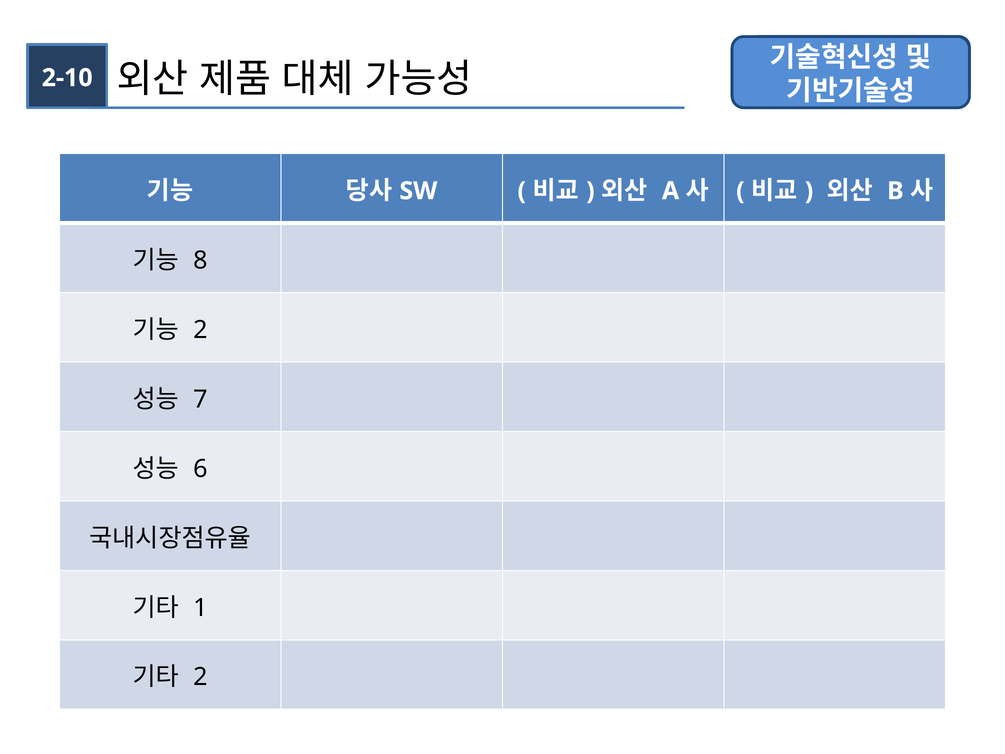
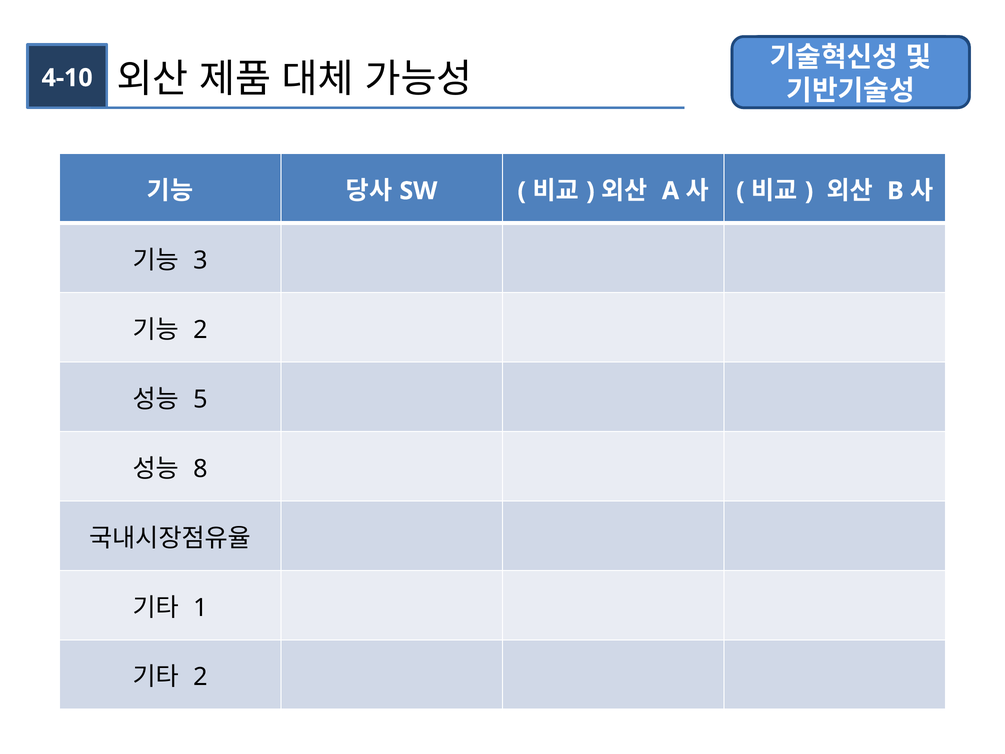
2-10: 2-10 -> 4-10
8: 8 -> 3
7: 7 -> 5
6: 6 -> 8
